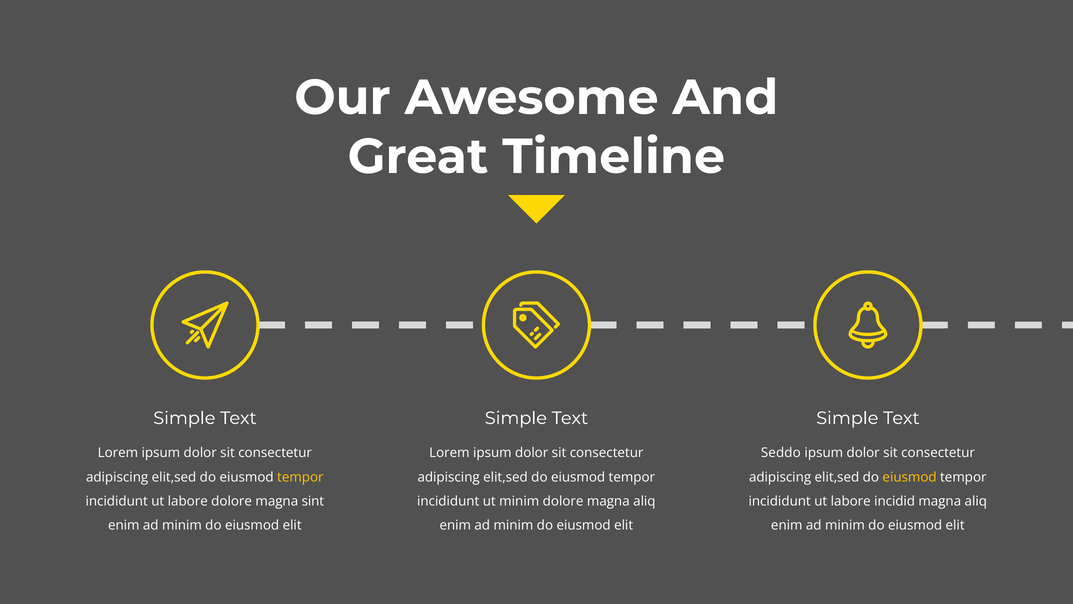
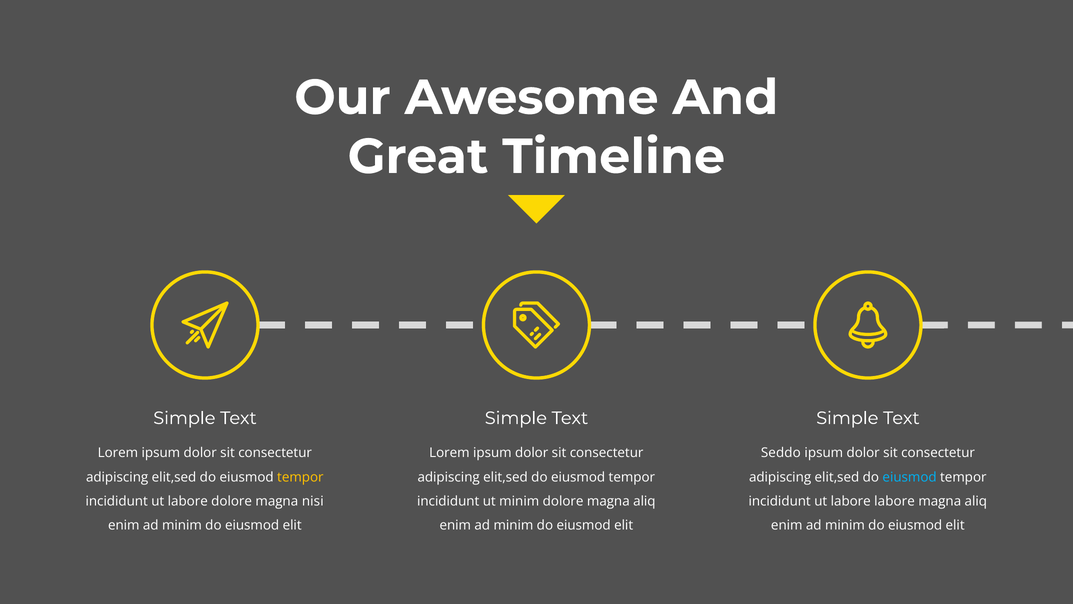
eiusmod at (910, 477) colour: yellow -> light blue
sint: sint -> nisi
labore incidid: incidid -> labore
